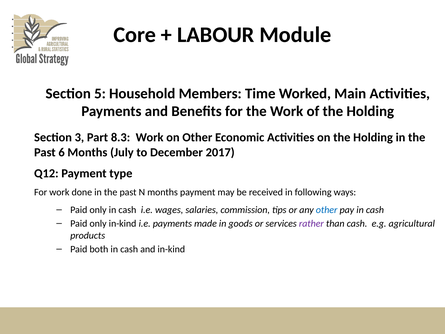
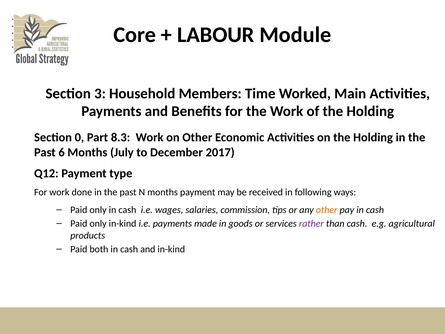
5: 5 -> 3
3: 3 -> 0
other at (327, 210) colour: blue -> orange
